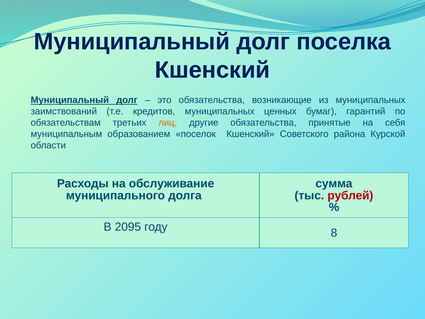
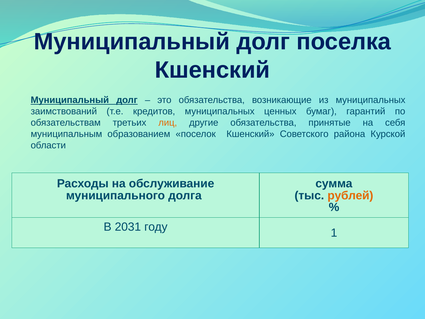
рублей colour: red -> orange
2095: 2095 -> 2031
8: 8 -> 1
